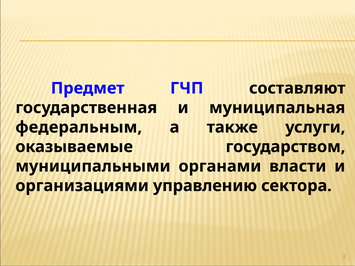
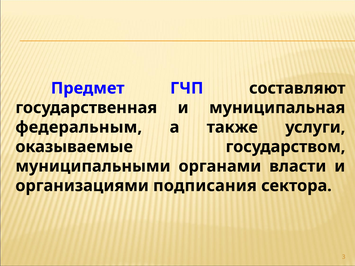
управлению: управлению -> подписания
